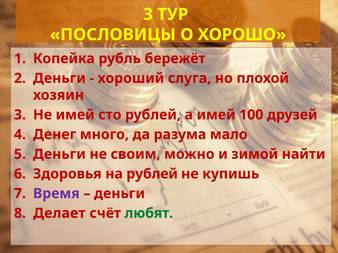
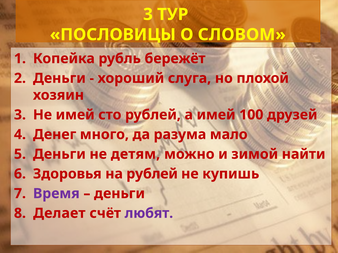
ХОРОШО: ХОРОШО -> СЛОВОМ
своим: своим -> детям
любят colour: green -> purple
